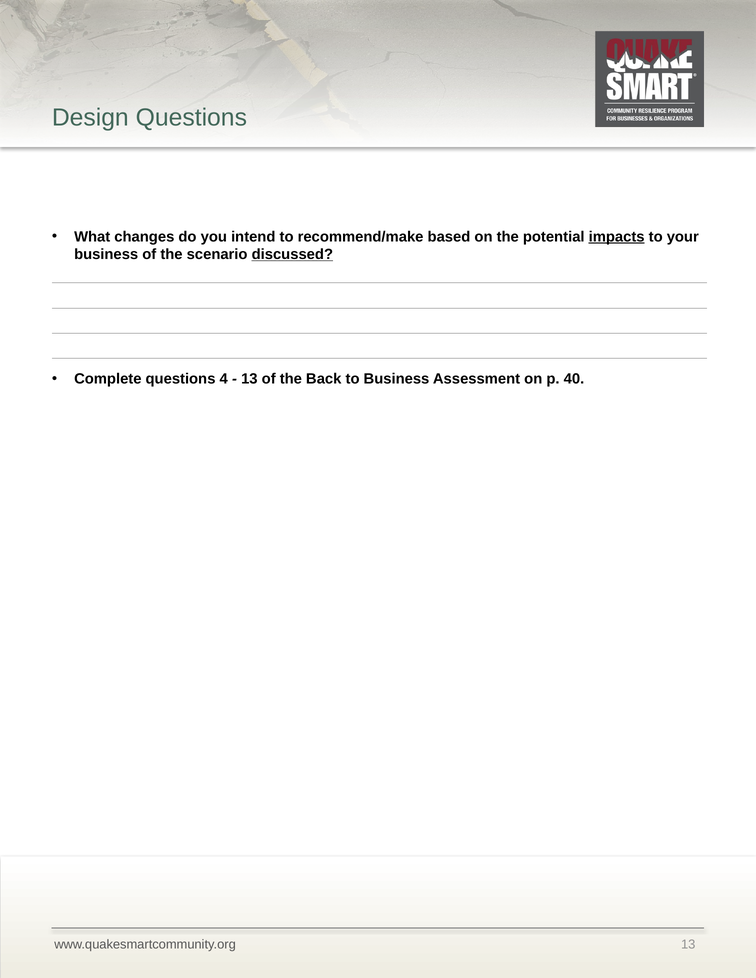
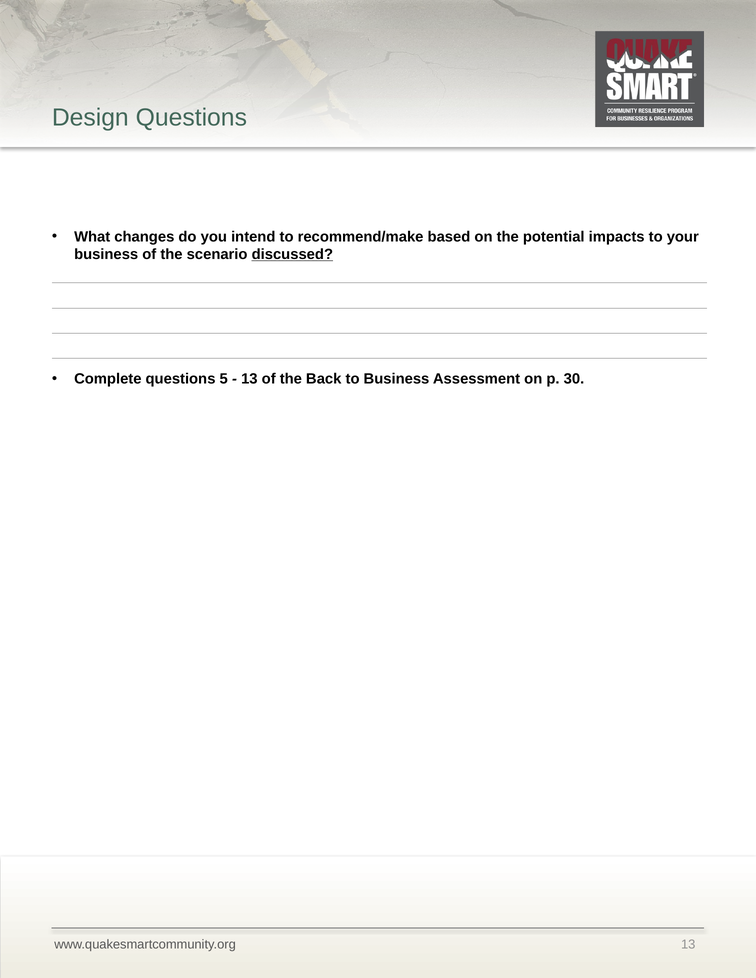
impacts underline: present -> none
4: 4 -> 5
40: 40 -> 30
